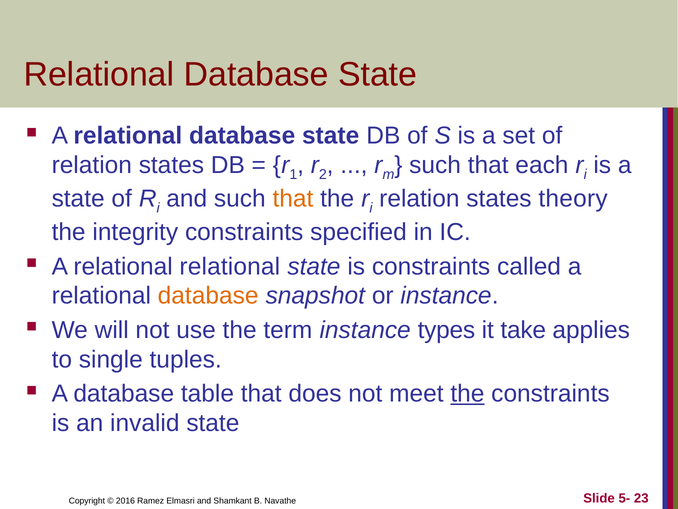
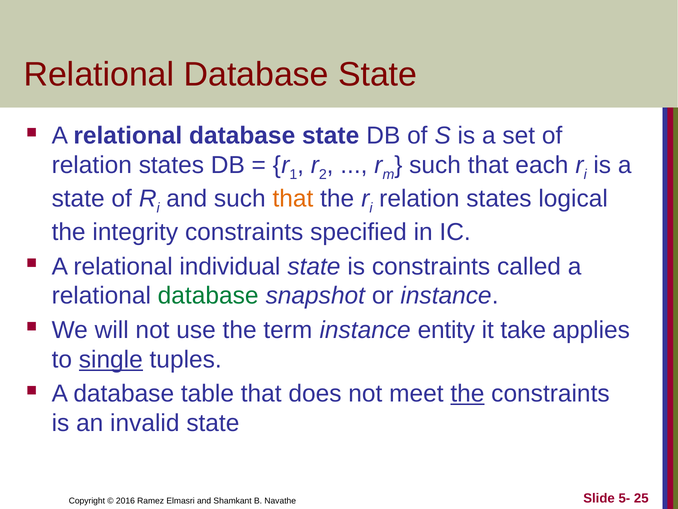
theory: theory -> logical
relational relational: relational -> individual
database at (208, 296) colour: orange -> green
types: types -> entity
single underline: none -> present
23: 23 -> 25
